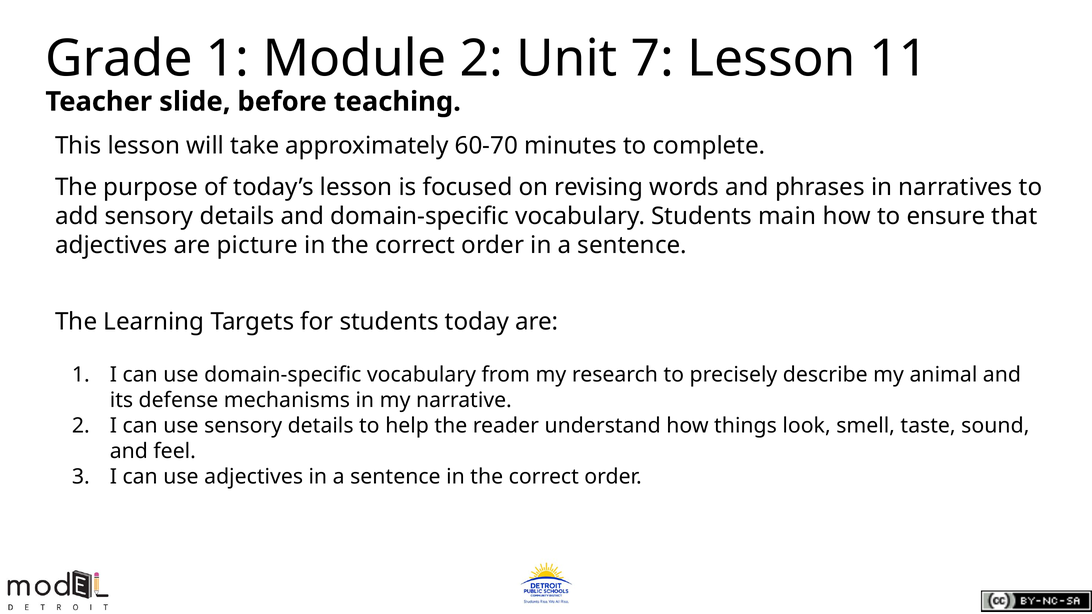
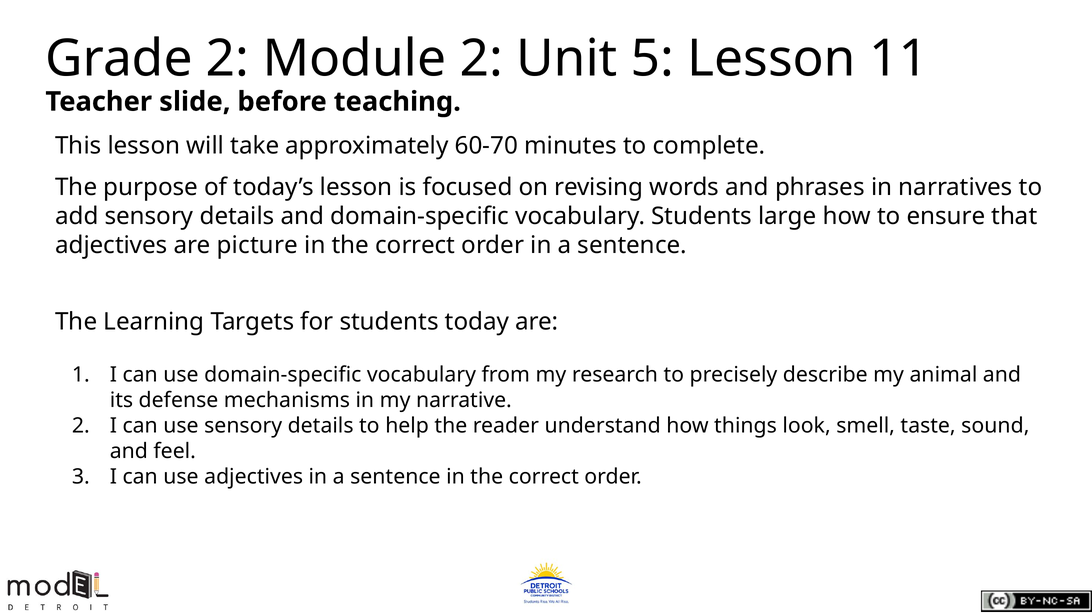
Grade 1: 1 -> 2
7: 7 -> 5
main: main -> large
